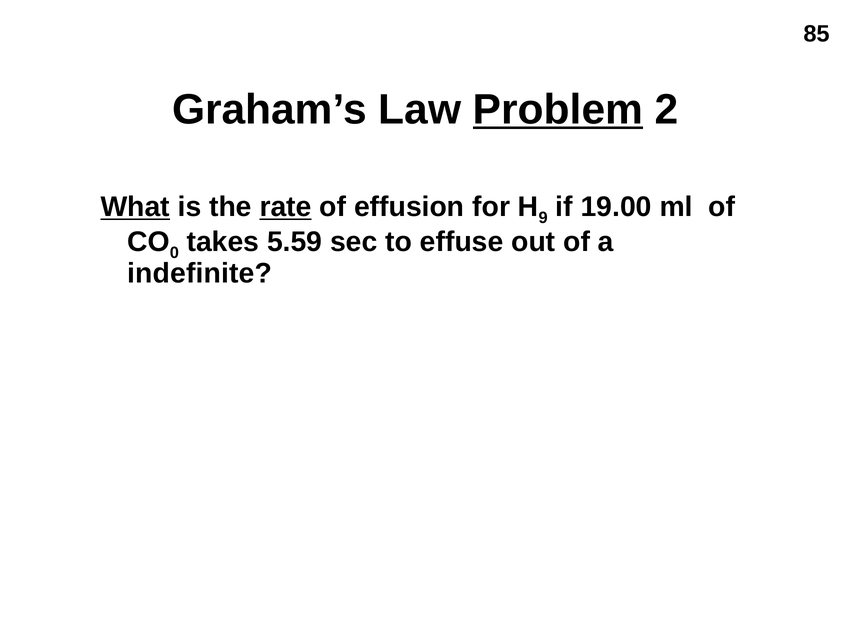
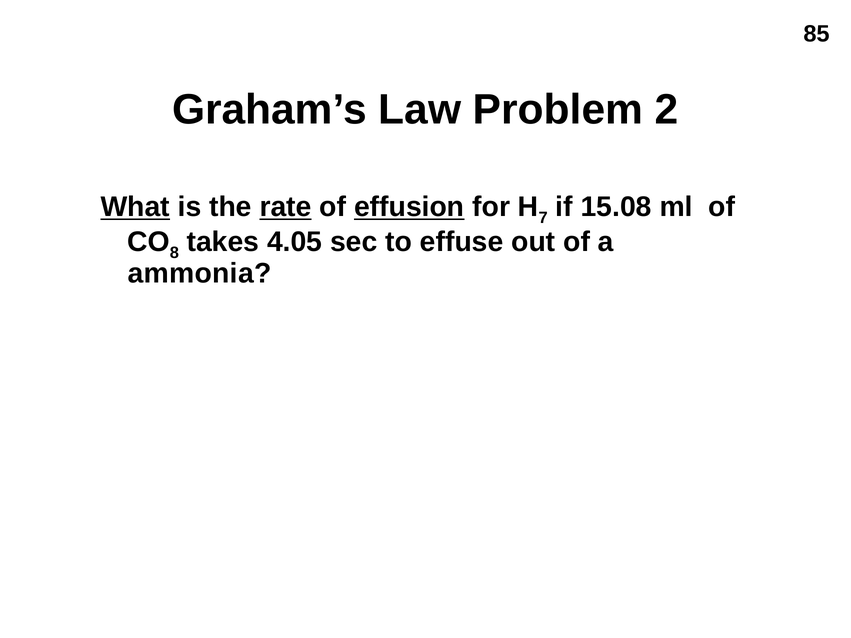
Problem underline: present -> none
effusion underline: none -> present
9: 9 -> 7
19.00: 19.00 -> 15.08
0: 0 -> 8
5.59: 5.59 -> 4.05
indefinite: indefinite -> ammonia
